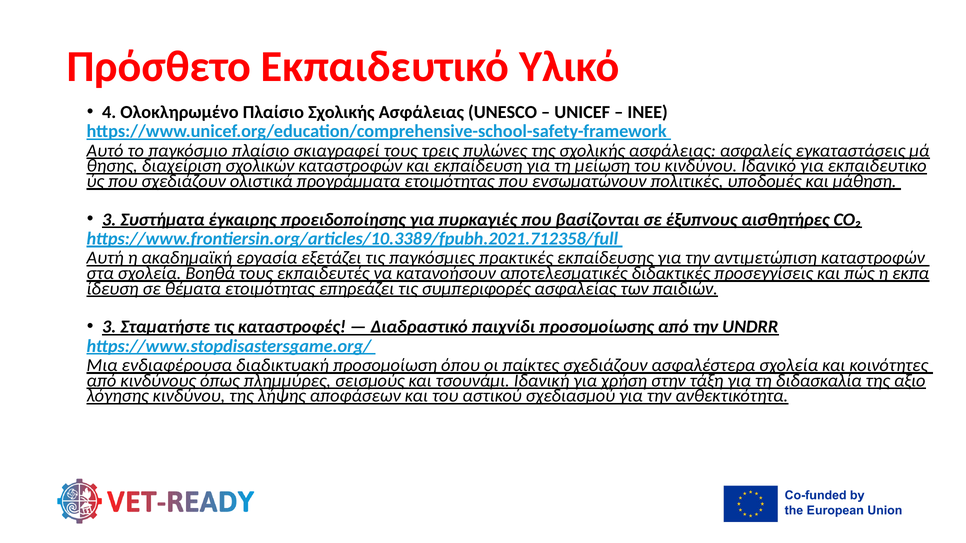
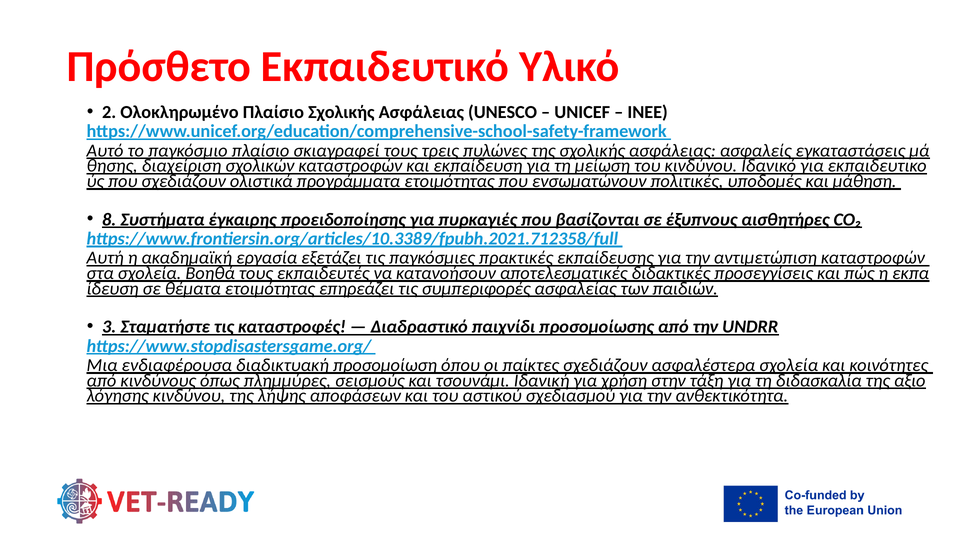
4: 4 -> 2
3 at (109, 220): 3 -> 8
